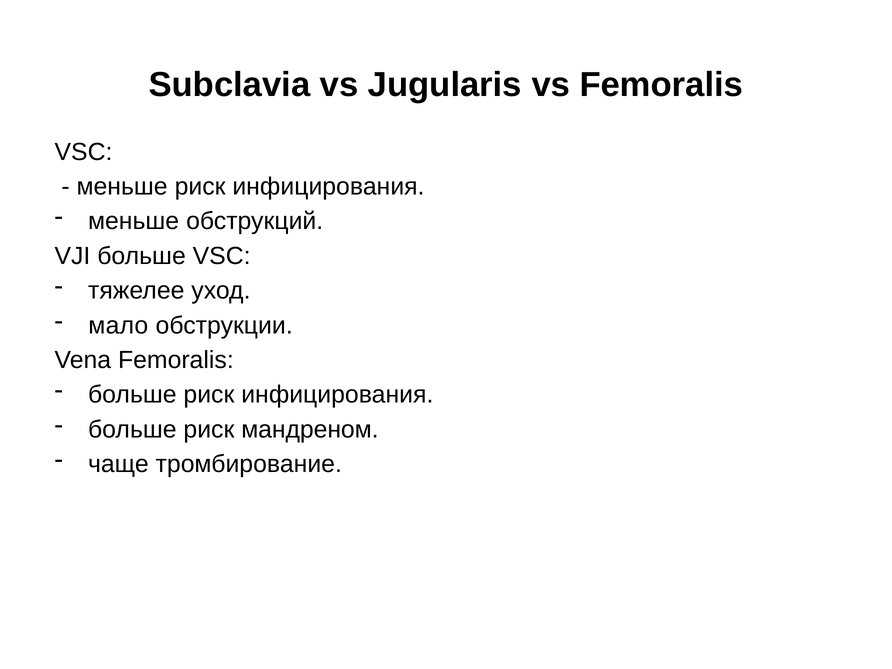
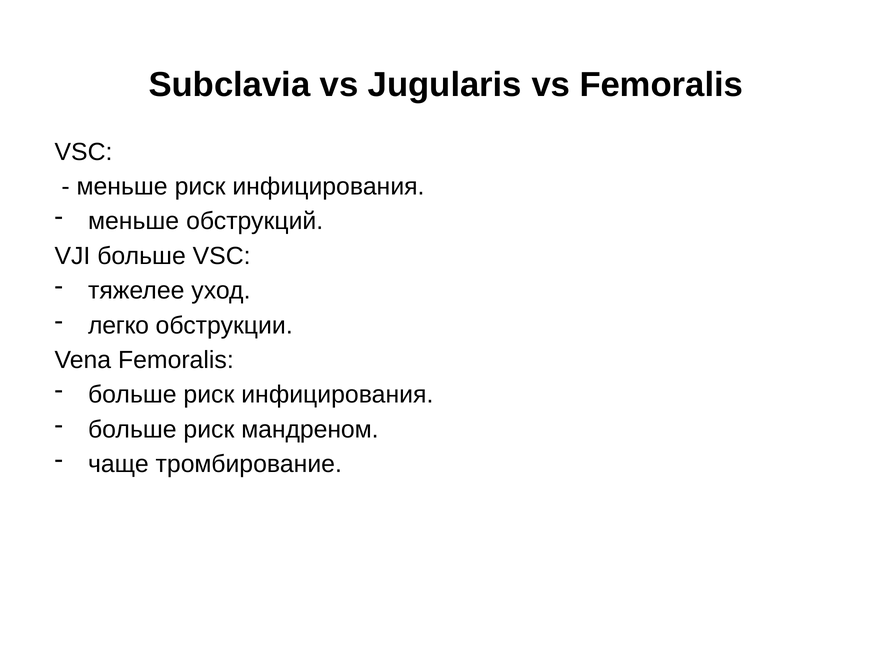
мало: мало -> легко
